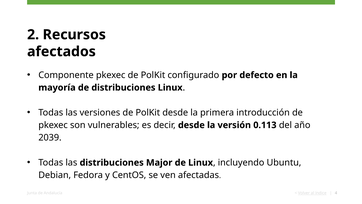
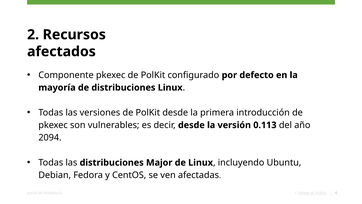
2039: 2039 -> 2094
